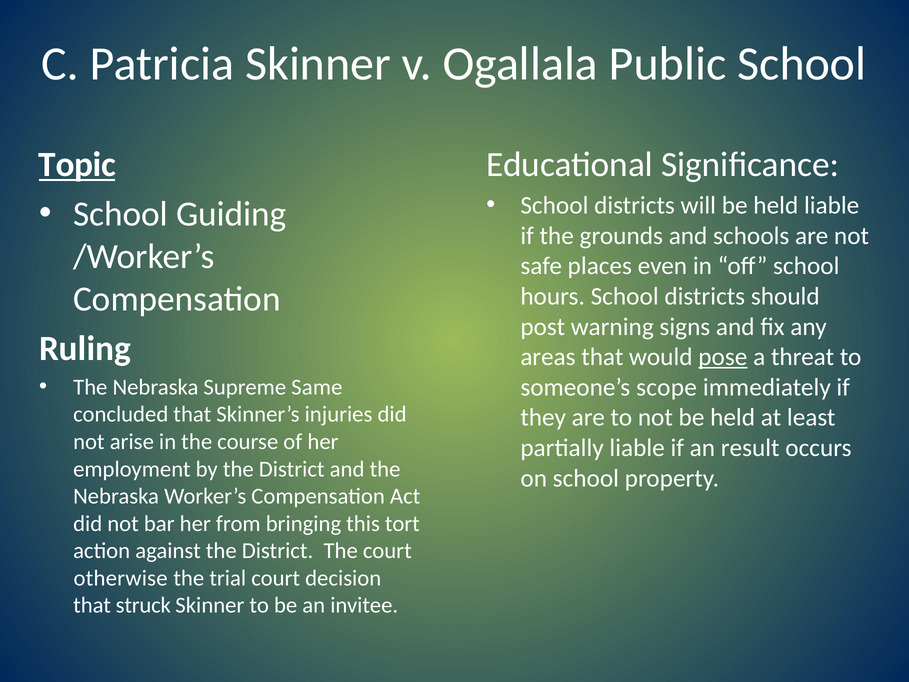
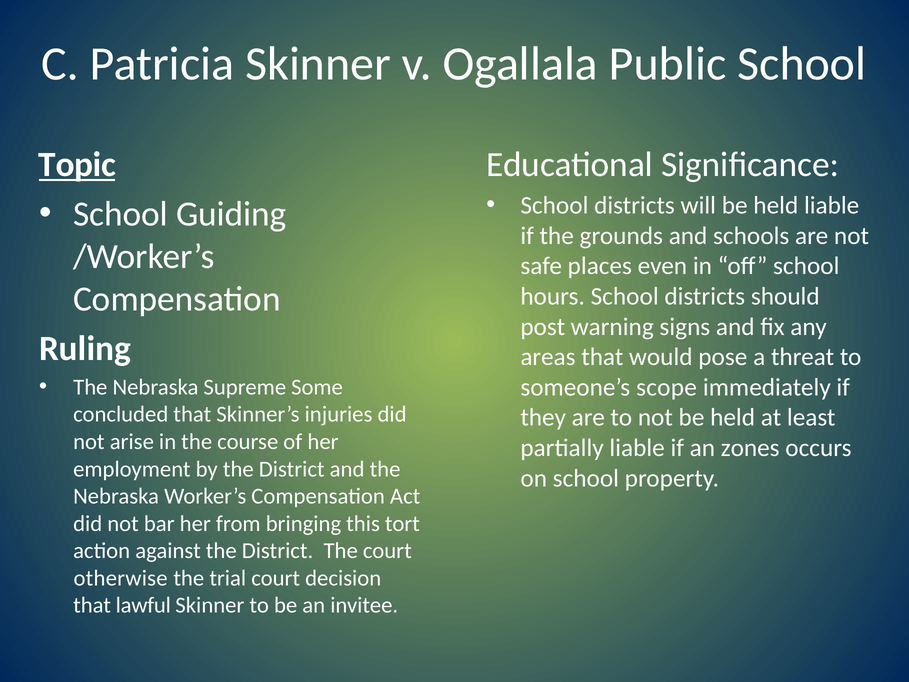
pose underline: present -> none
Same: Same -> Some
result: result -> zones
struck: struck -> lawful
